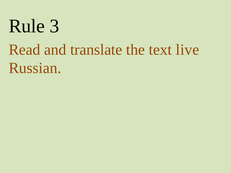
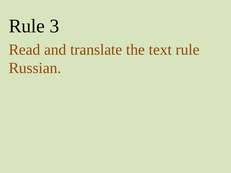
text live: live -> rule
